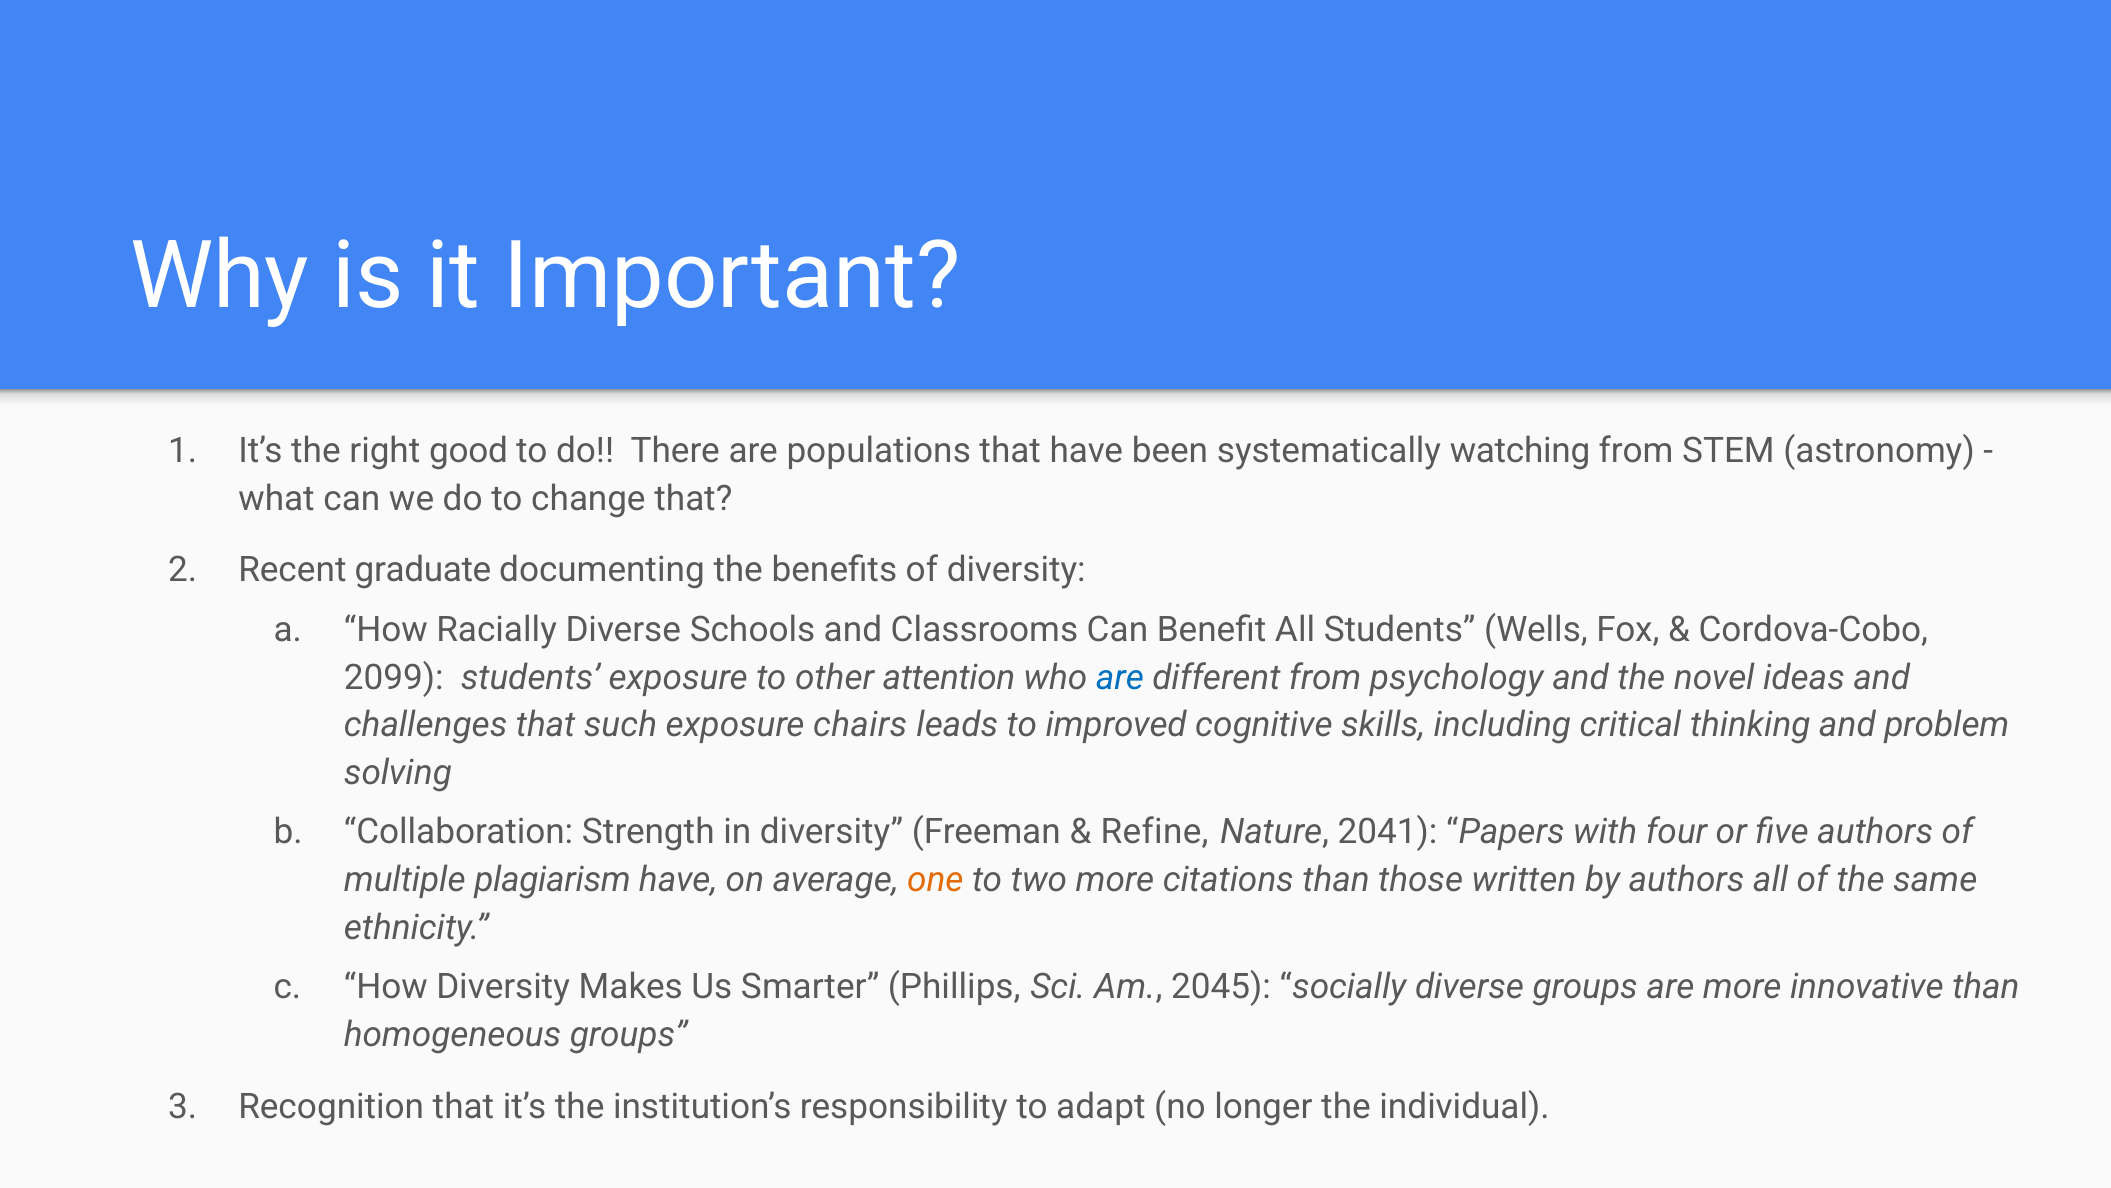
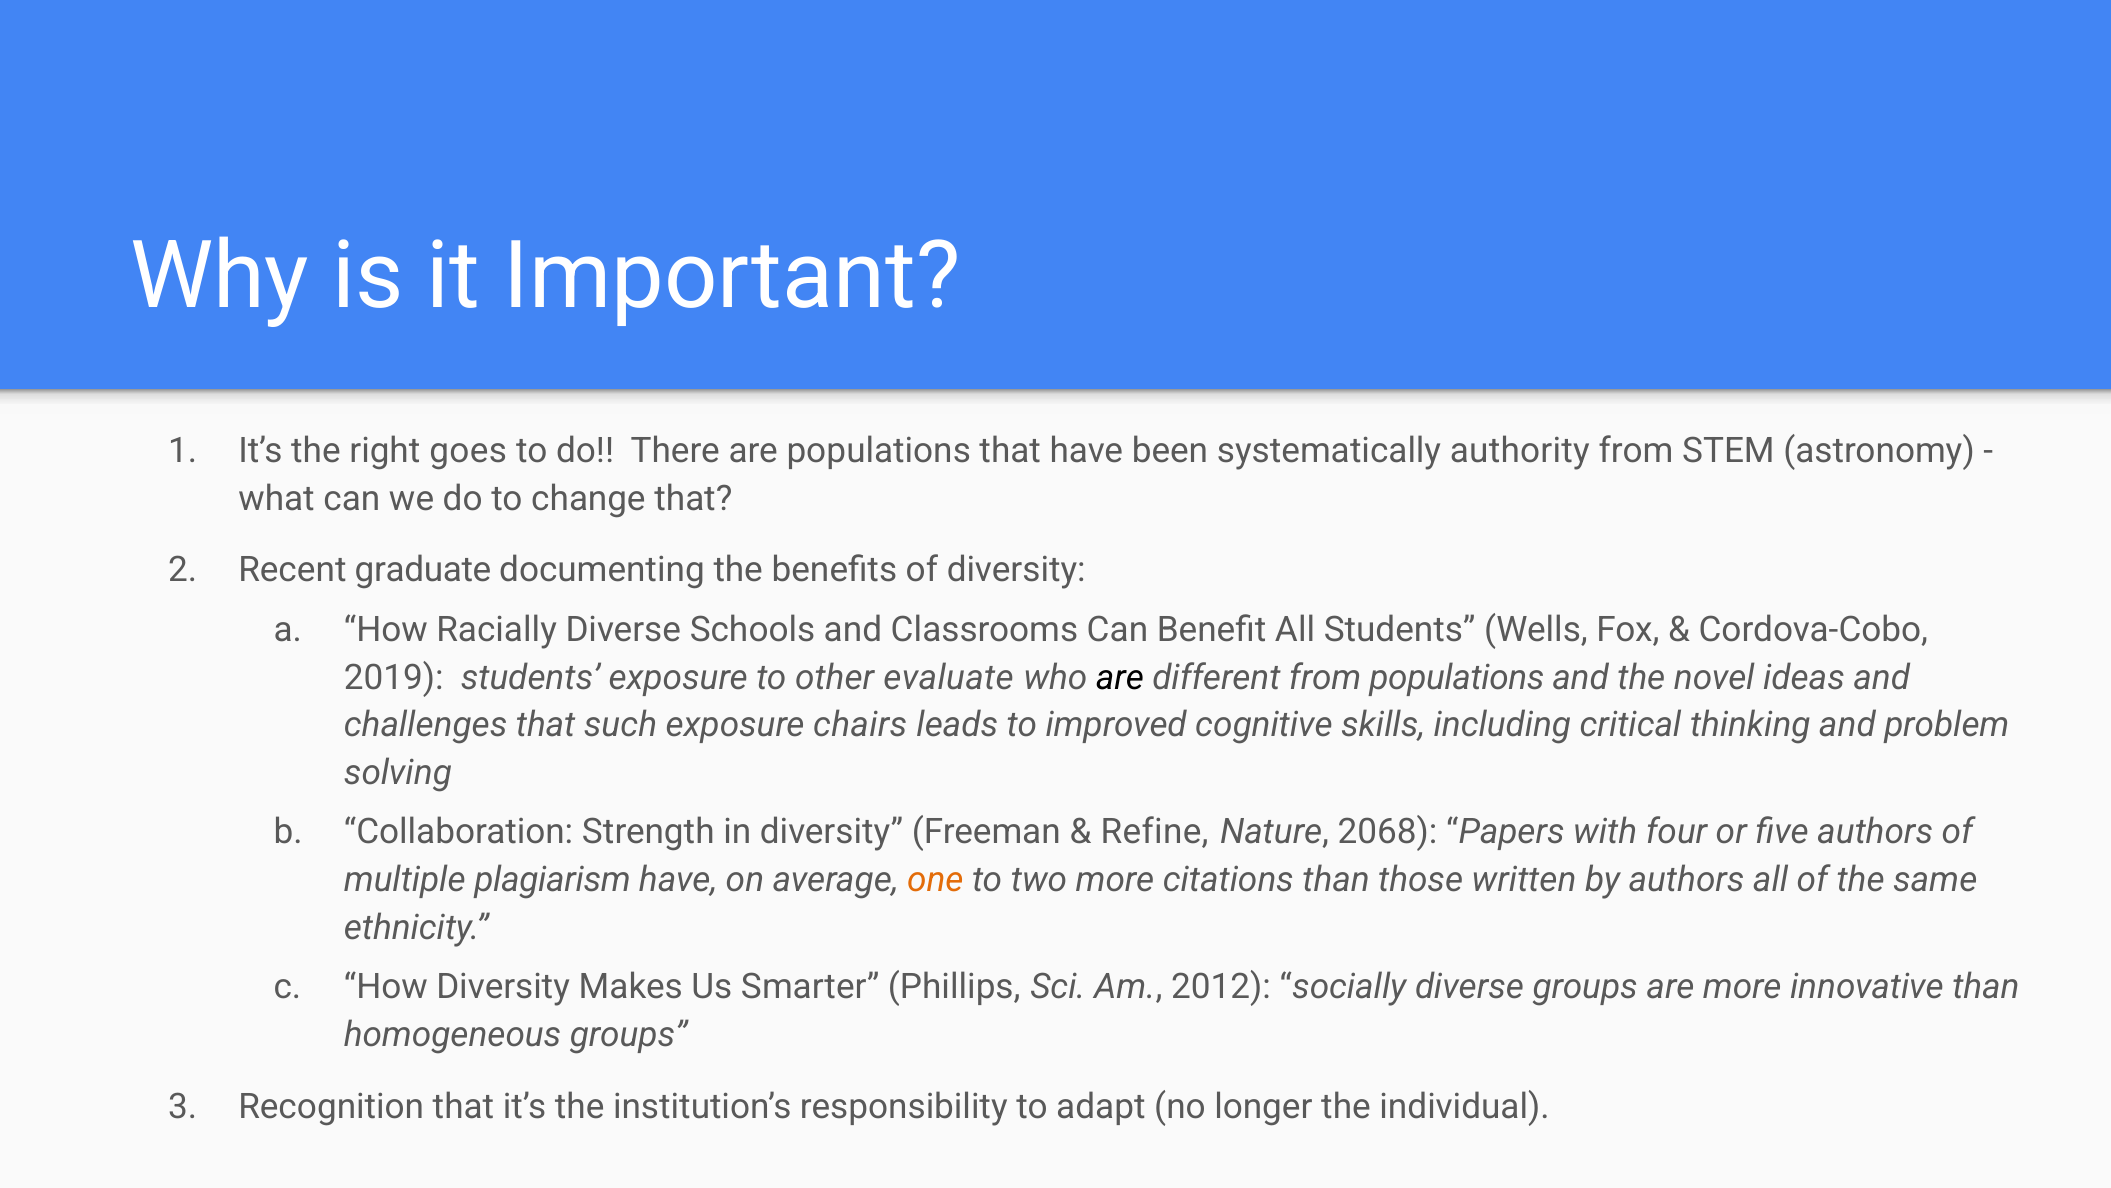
good: good -> goes
watching: watching -> authority
2099: 2099 -> 2019
attention: attention -> evaluate
are at (1120, 677) colour: blue -> black
from psychology: psychology -> populations
2041: 2041 -> 2068
2045: 2045 -> 2012
